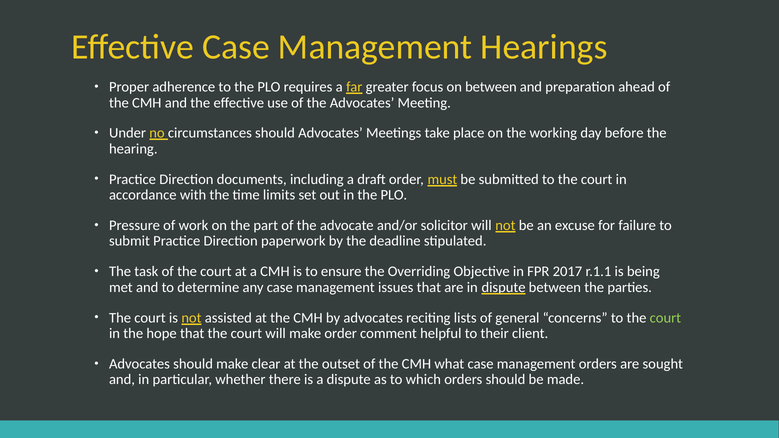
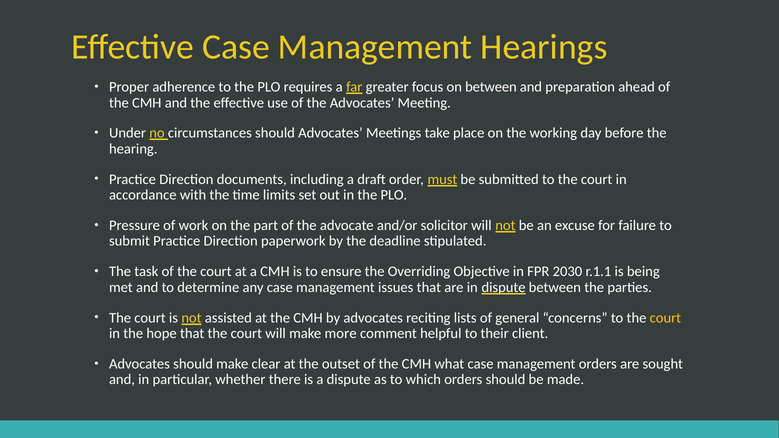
2017: 2017 -> 2030
court at (665, 318) colour: light green -> yellow
make order: order -> more
